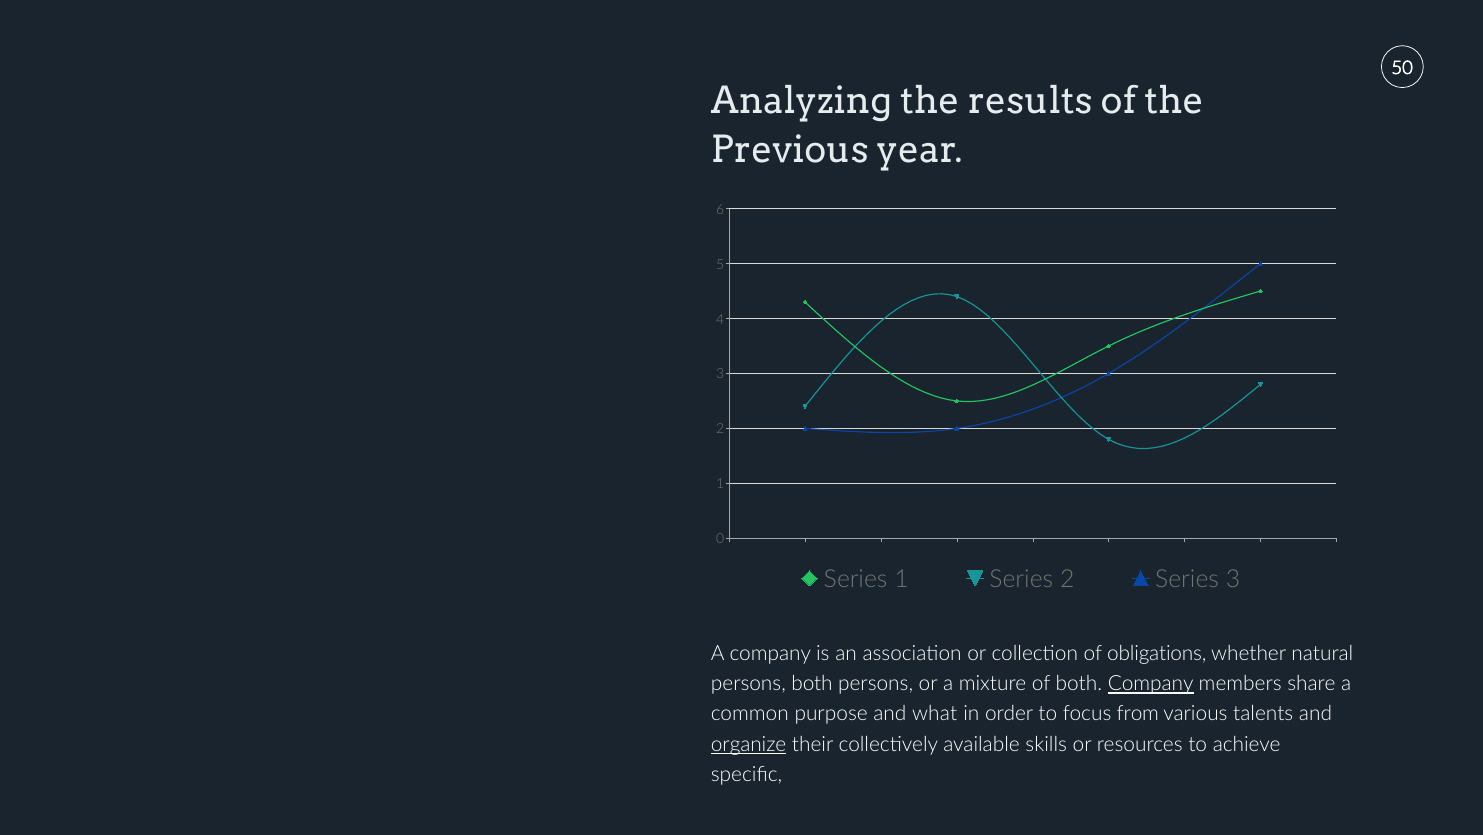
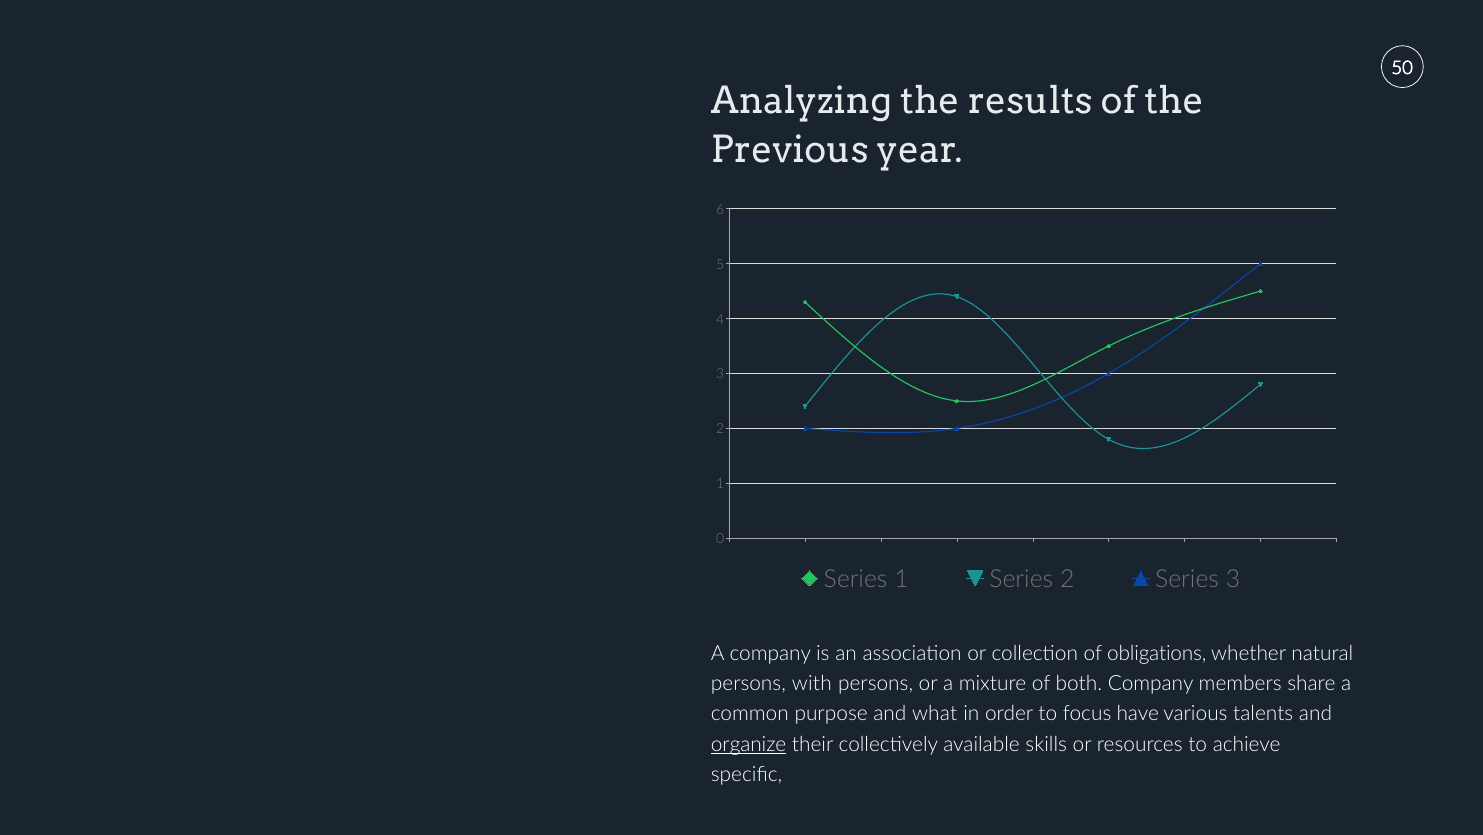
persons both: both -> with
Company at (1151, 684) underline: present -> none
from: from -> have
